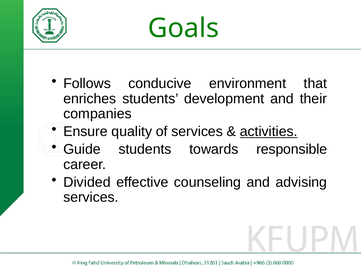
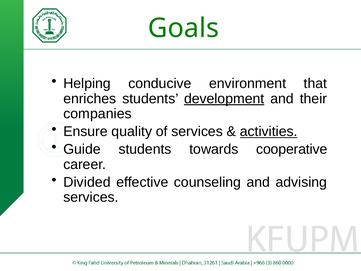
Follows: Follows -> Helping
development underline: none -> present
responsible: responsible -> cooperative
